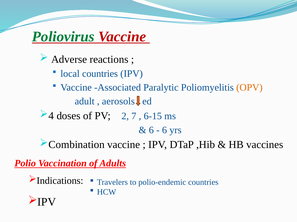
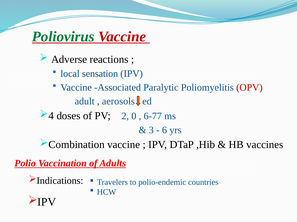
local countries: countries -> sensation
OPV colour: orange -> red
7: 7 -> 0
6-15: 6-15 -> 6-77
6 at (151, 130): 6 -> 3
